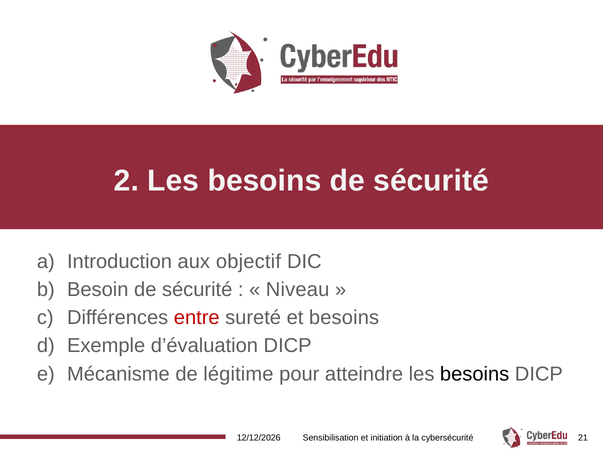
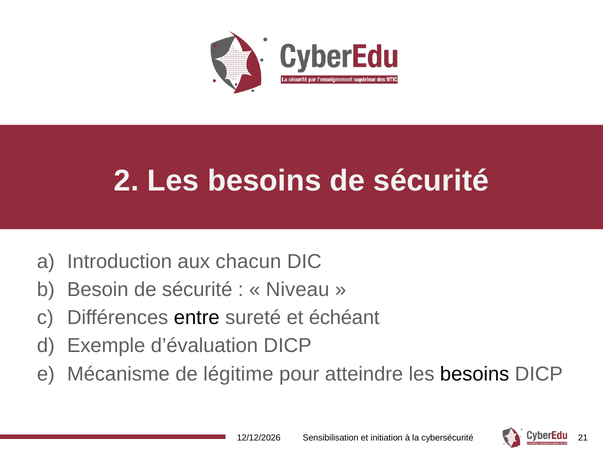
objectif: objectif -> chacun
entre colour: red -> black
et besoins: besoins -> échéant
